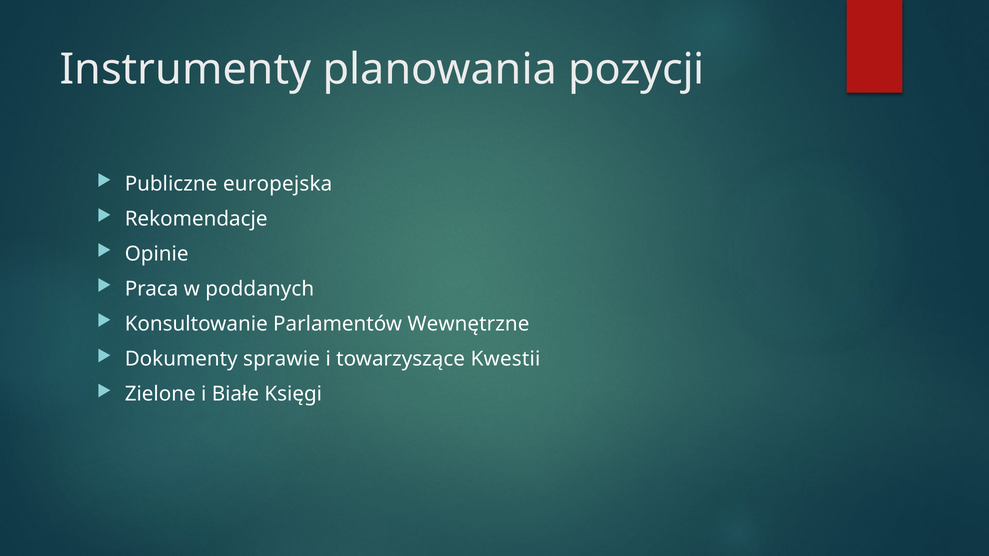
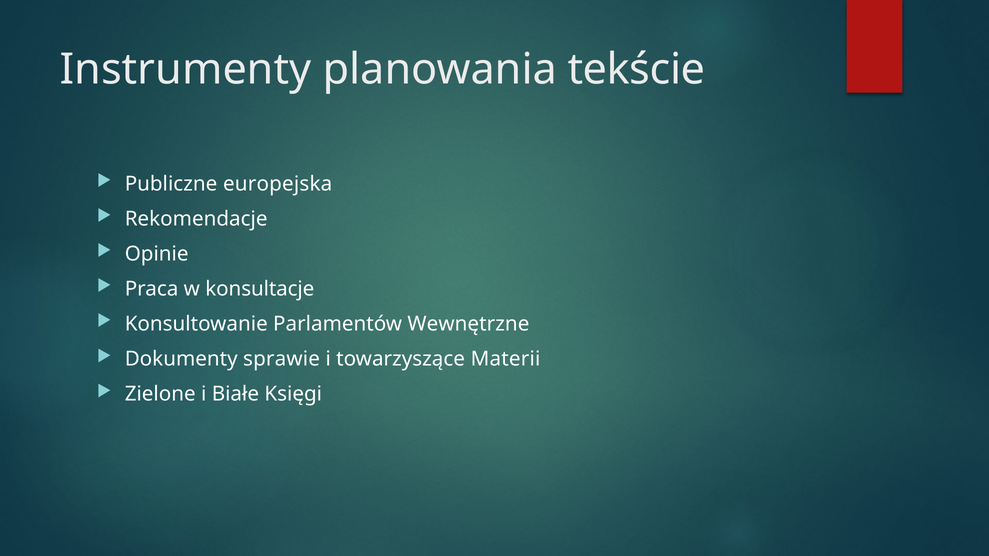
pozycji: pozycji -> tekście
poddanych: poddanych -> konsultacje
Kwestii: Kwestii -> Materii
